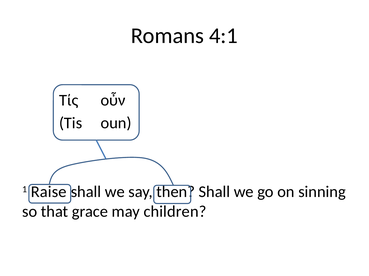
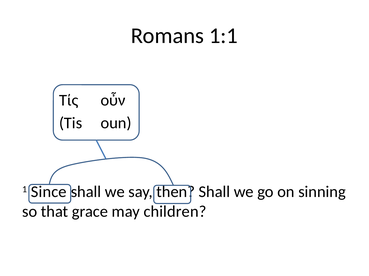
4:1: 4:1 -> 1:1
Raise: Raise -> Since
